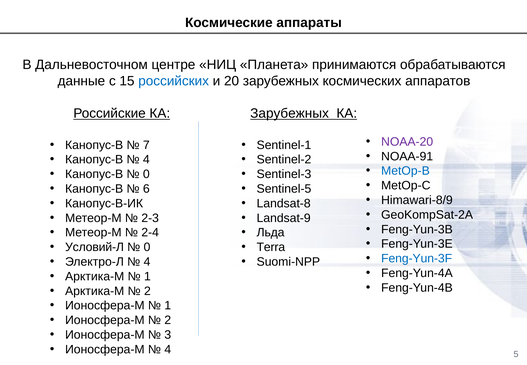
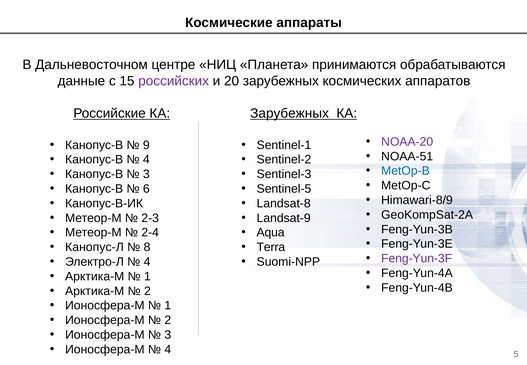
российских colour: blue -> purple
7: 7 -> 9
NOAA-91: NOAA-91 -> NOAA-51
0 at (146, 174): 0 -> 3
Льда: Льда -> Aqua
Условий-Л: Условий-Л -> Канопус-Л
0 at (147, 247): 0 -> 8
Feng-Yun-3F colour: blue -> purple
